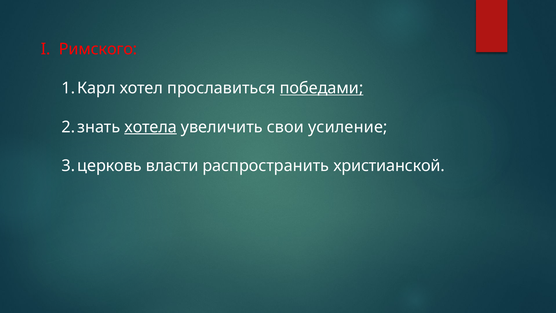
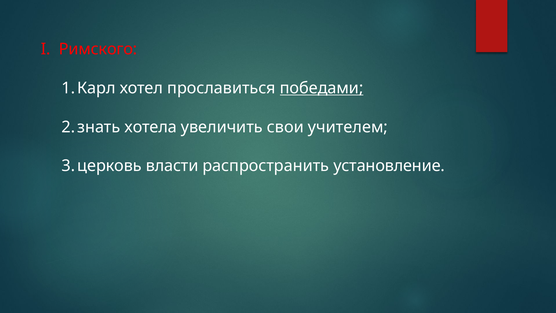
хотела underline: present -> none
усиление: усиление -> учителем
христианской: христианской -> установление
